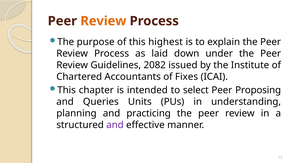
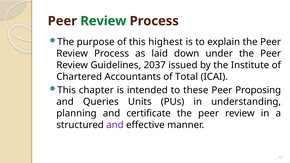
Review at (103, 21) colour: orange -> green
2082: 2082 -> 2037
Fixes: Fixes -> Total
select: select -> these
practicing: practicing -> certificate
